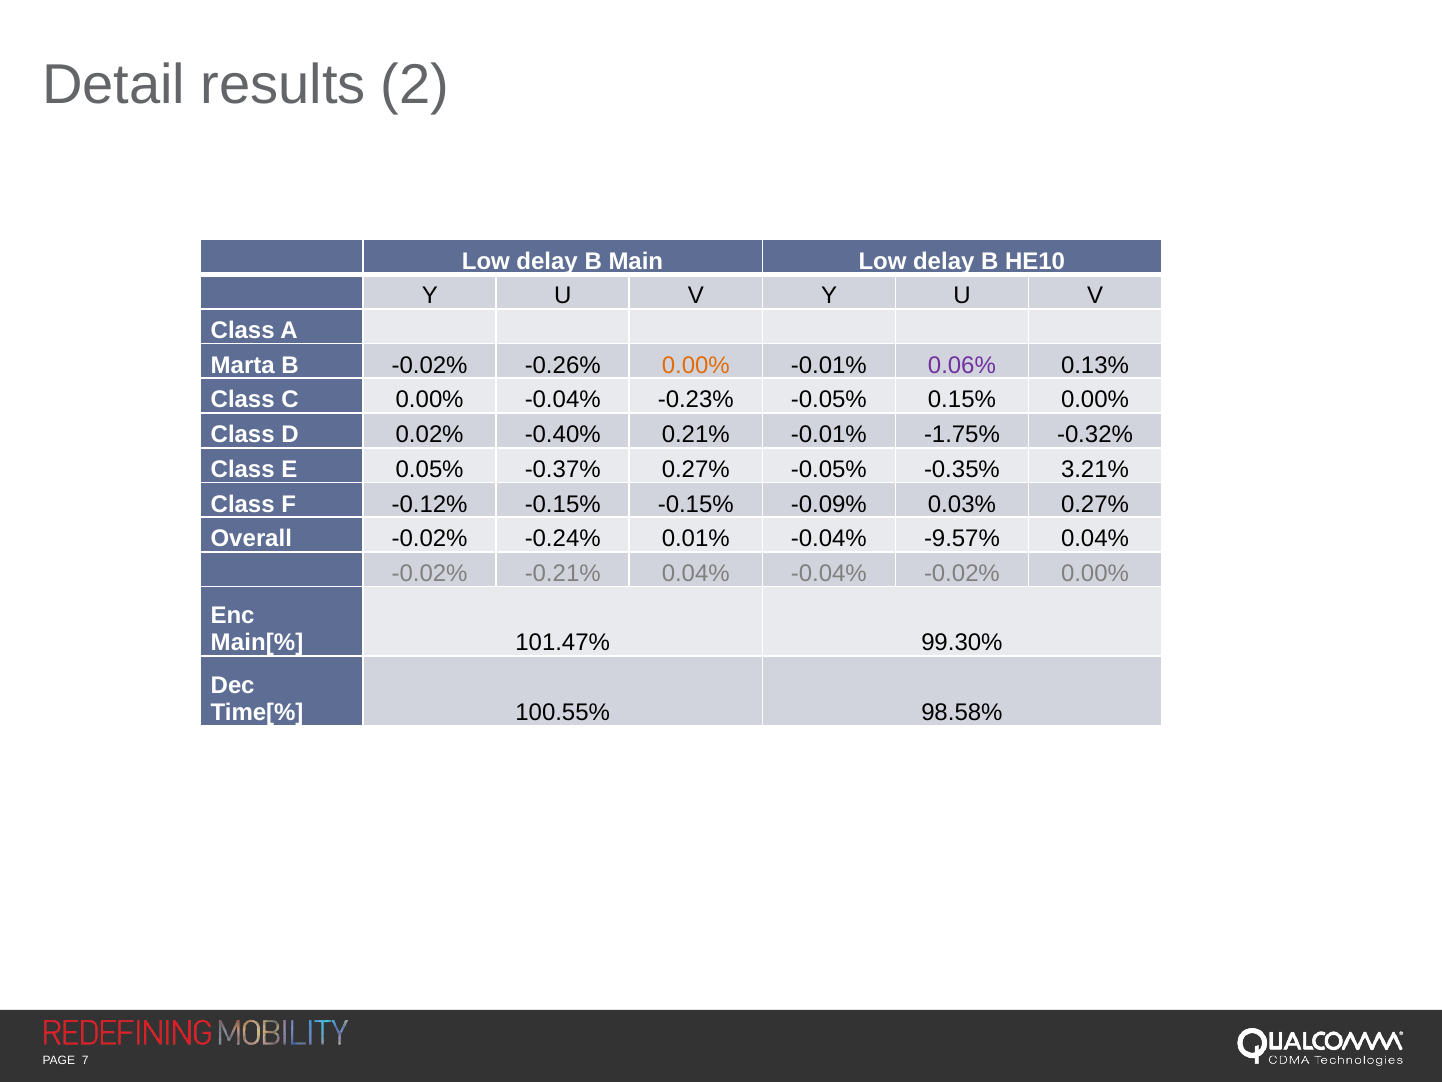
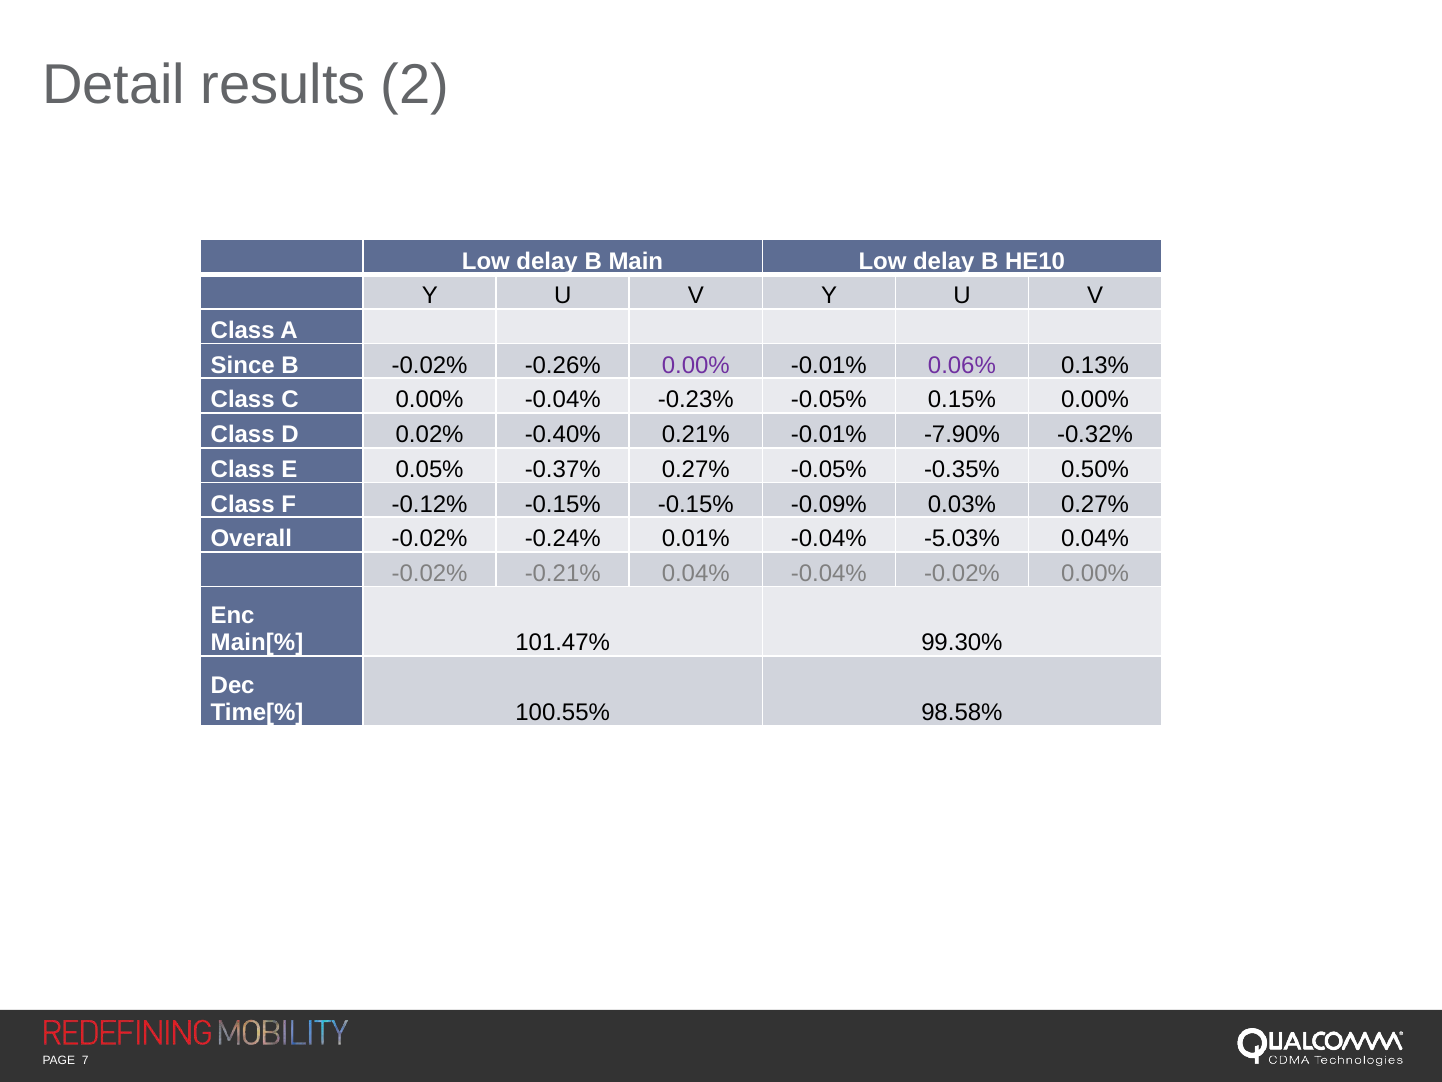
Marta: Marta -> Since
0.00% at (696, 365) colour: orange -> purple
-1.75%: -1.75% -> -7.90%
3.21%: 3.21% -> 0.50%
-9.57%: -9.57% -> -5.03%
